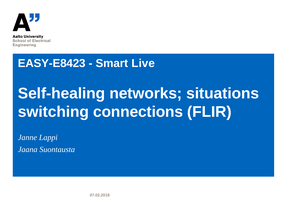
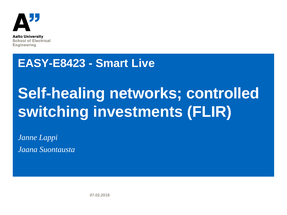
situations: situations -> controlled
connections: connections -> investments
